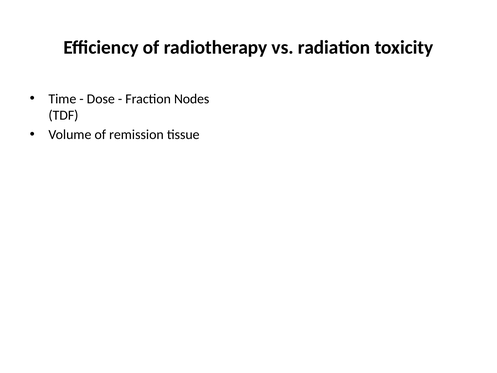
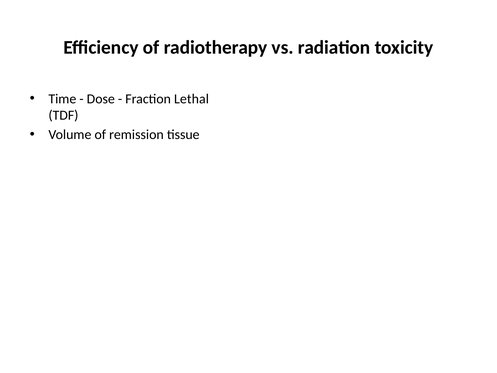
Nodes: Nodes -> Lethal
